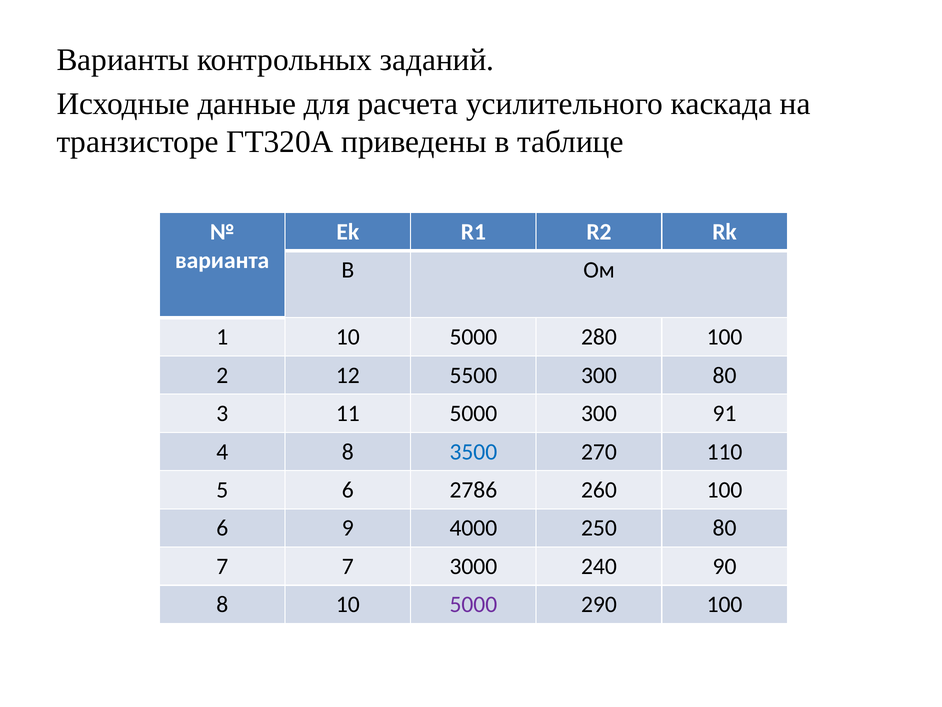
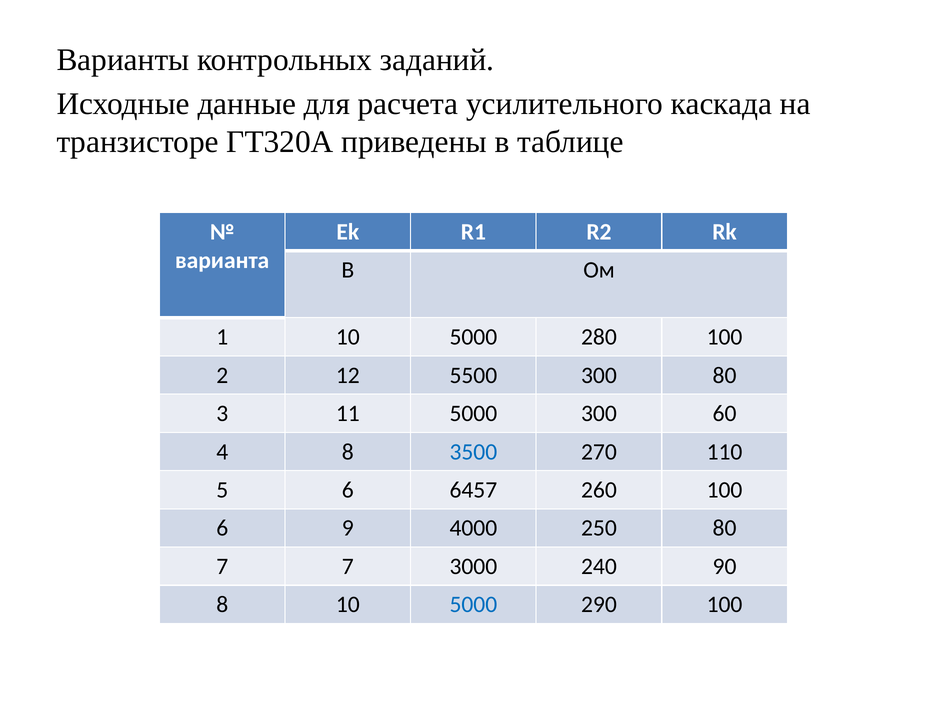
91: 91 -> 60
2786: 2786 -> 6457
5000 at (473, 604) colour: purple -> blue
